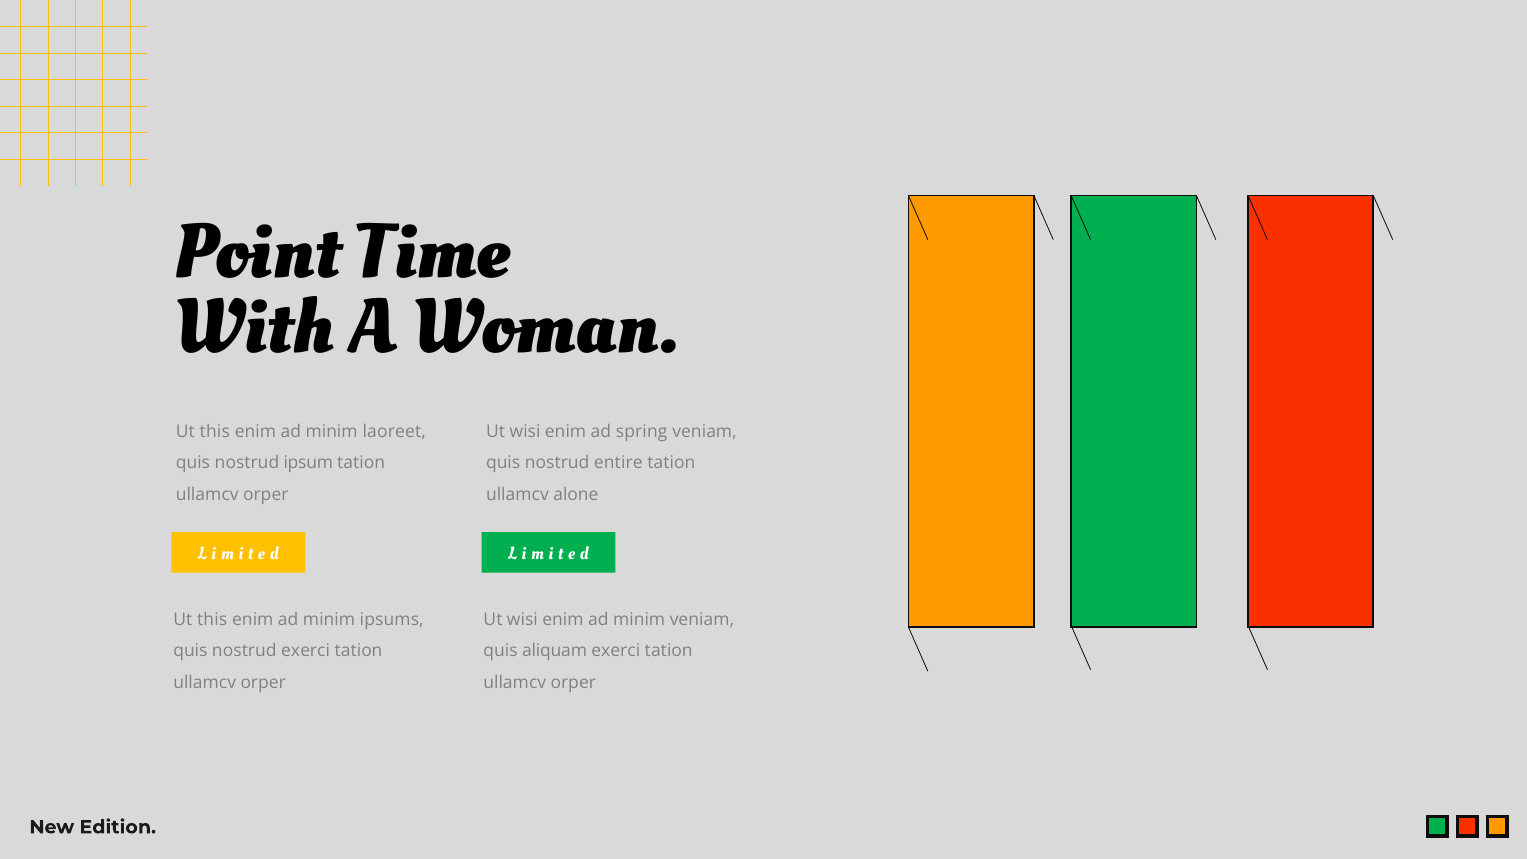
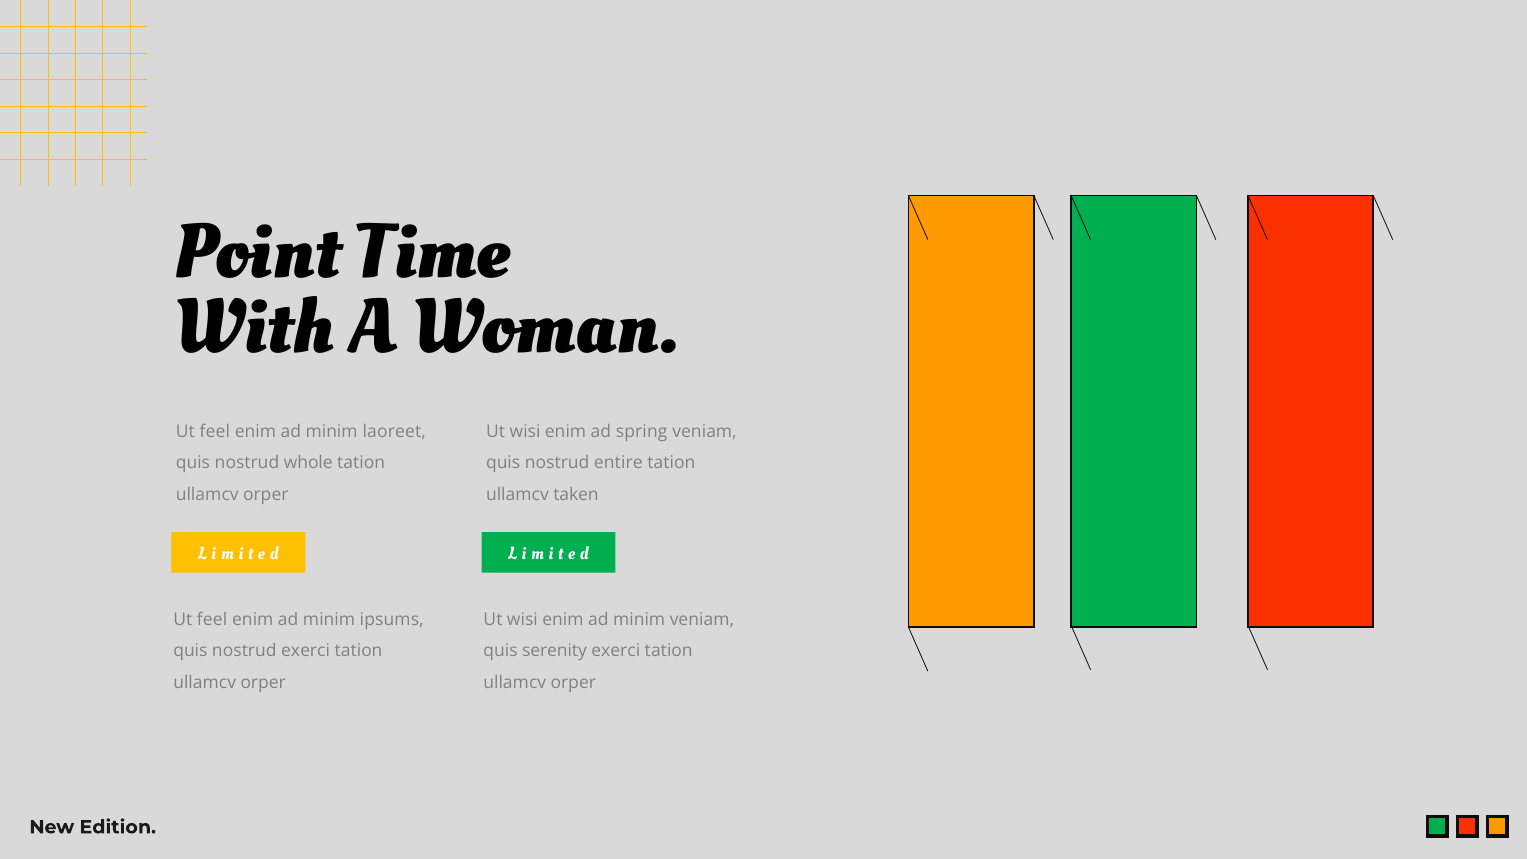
this at (215, 431): this -> feel
ipsum: ipsum -> whole
alone: alone -> taken
this at (212, 619): this -> feel
aliquam: aliquam -> serenity
